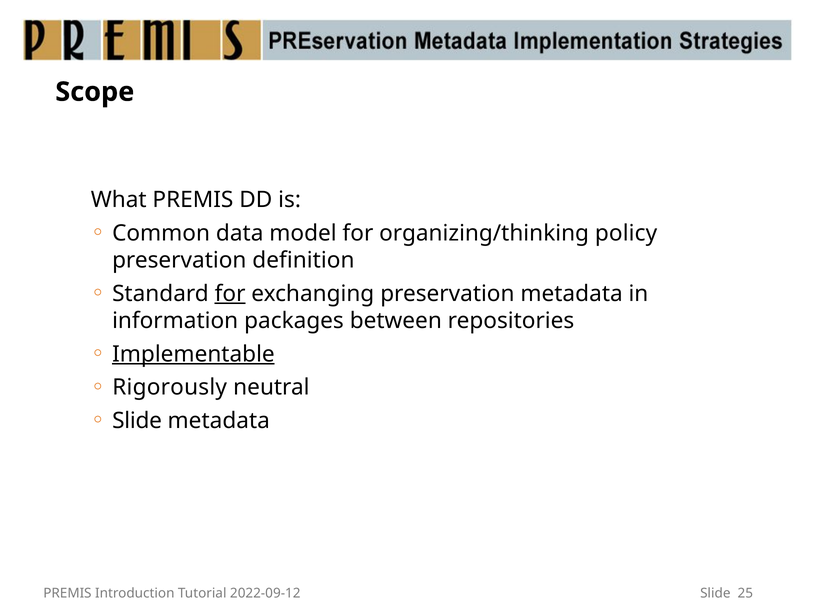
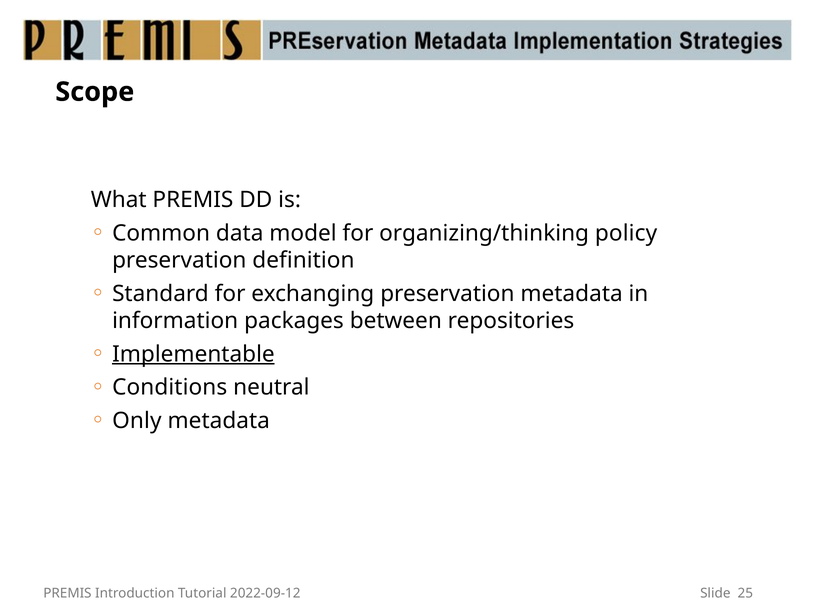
for at (230, 294) underline: present -> none
Rigorously: Rigorously -> Conditions
Slide at (137, 421): Slide -> Only
